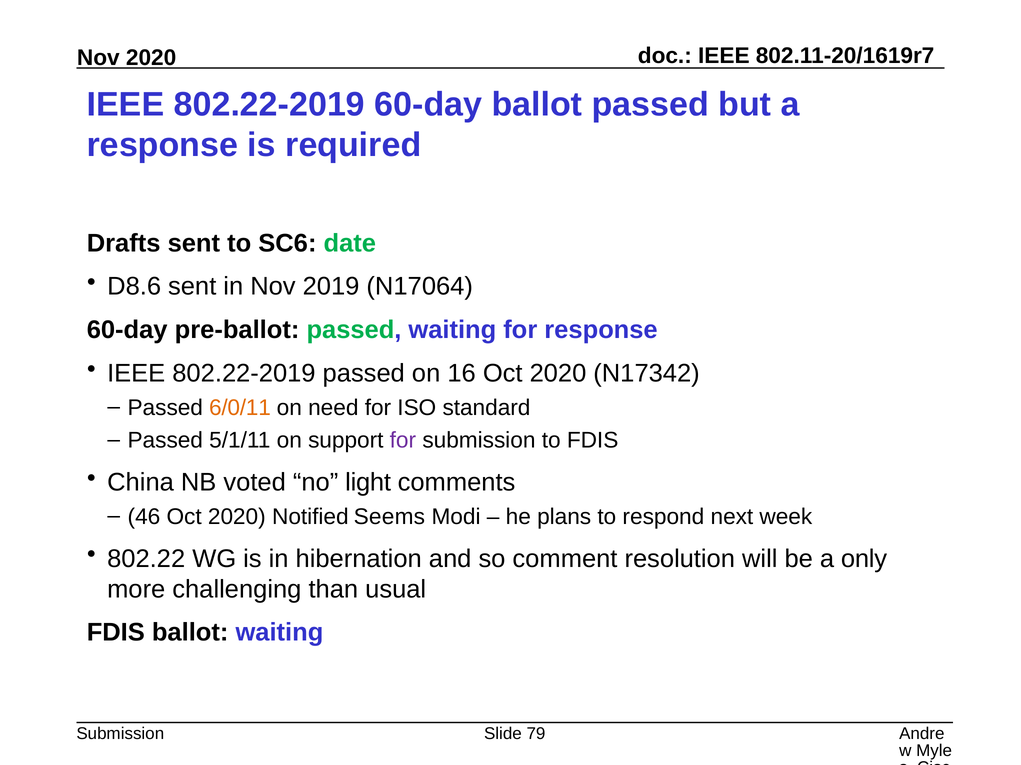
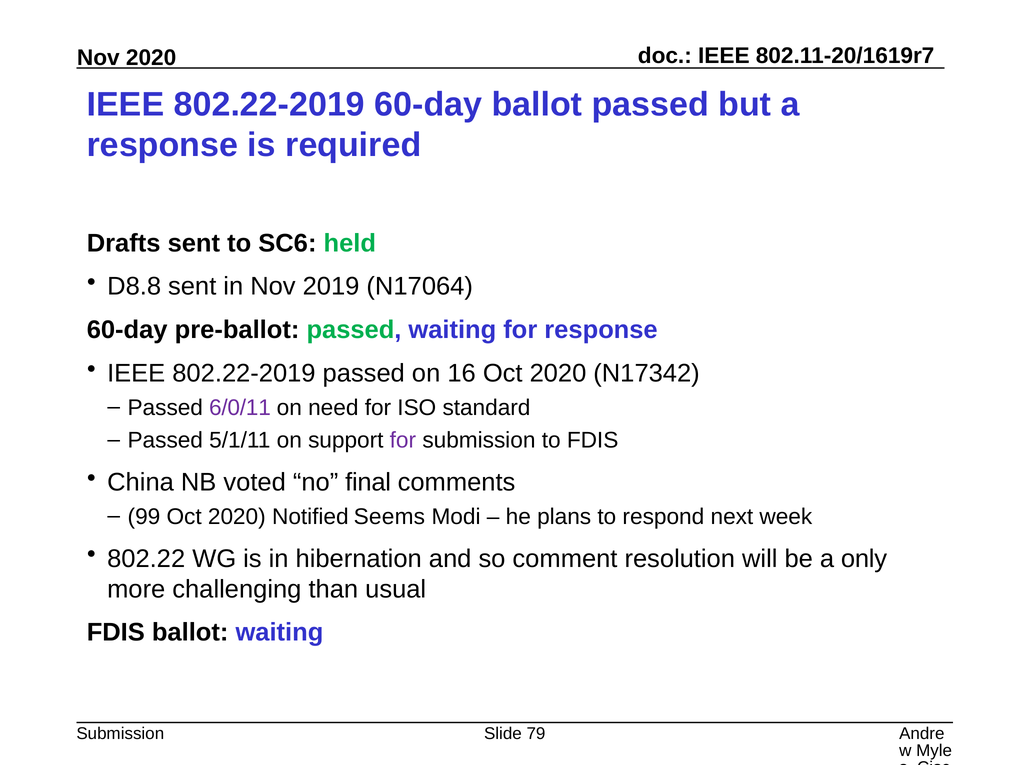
date: date -> held
D8.6: D8.6 -> D8.8
6/0/11 colour: orange -> purple
light: light -> final
46: 46 -> 99
